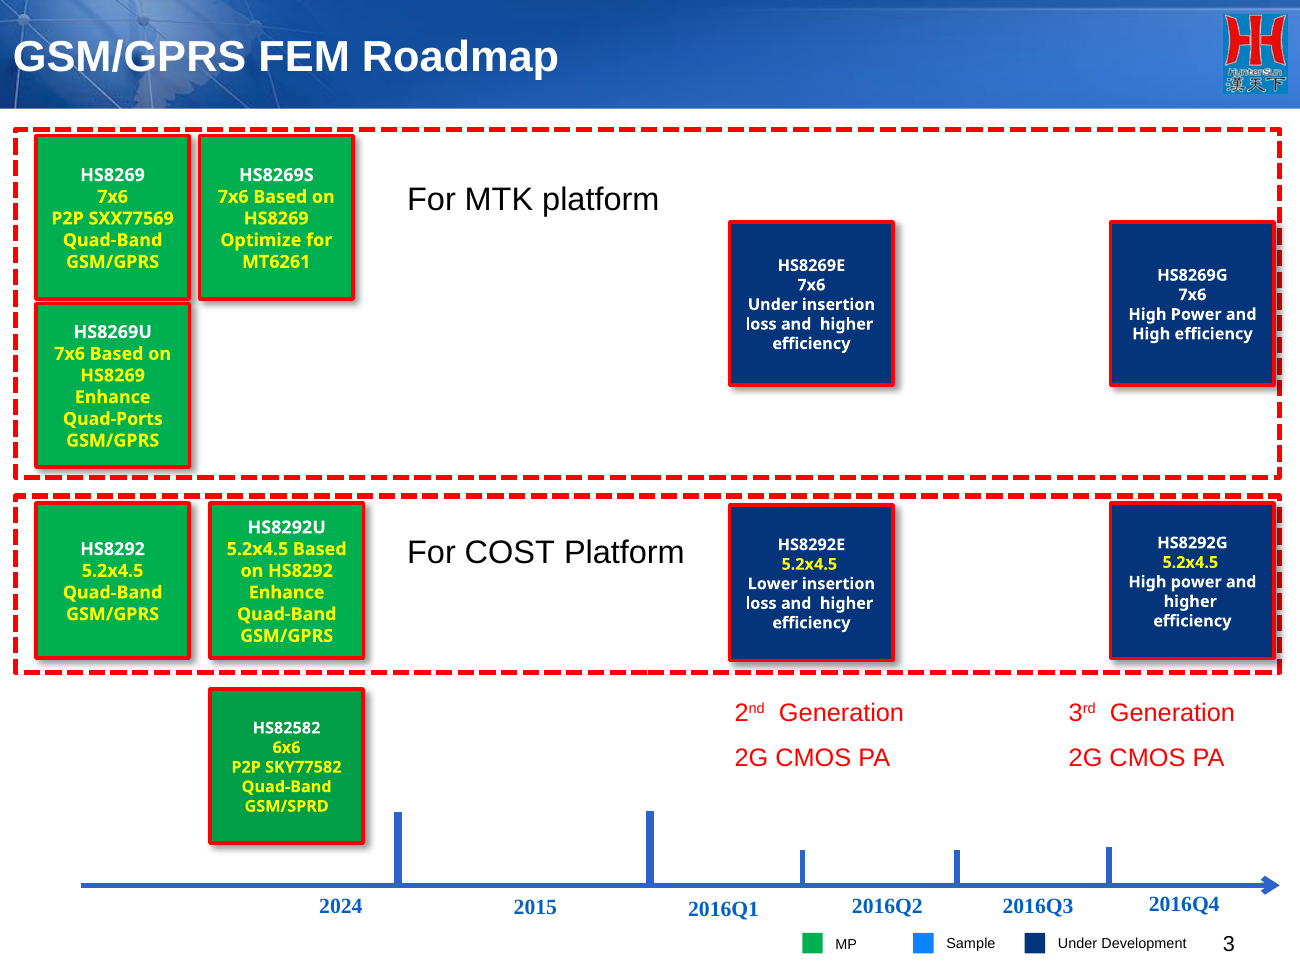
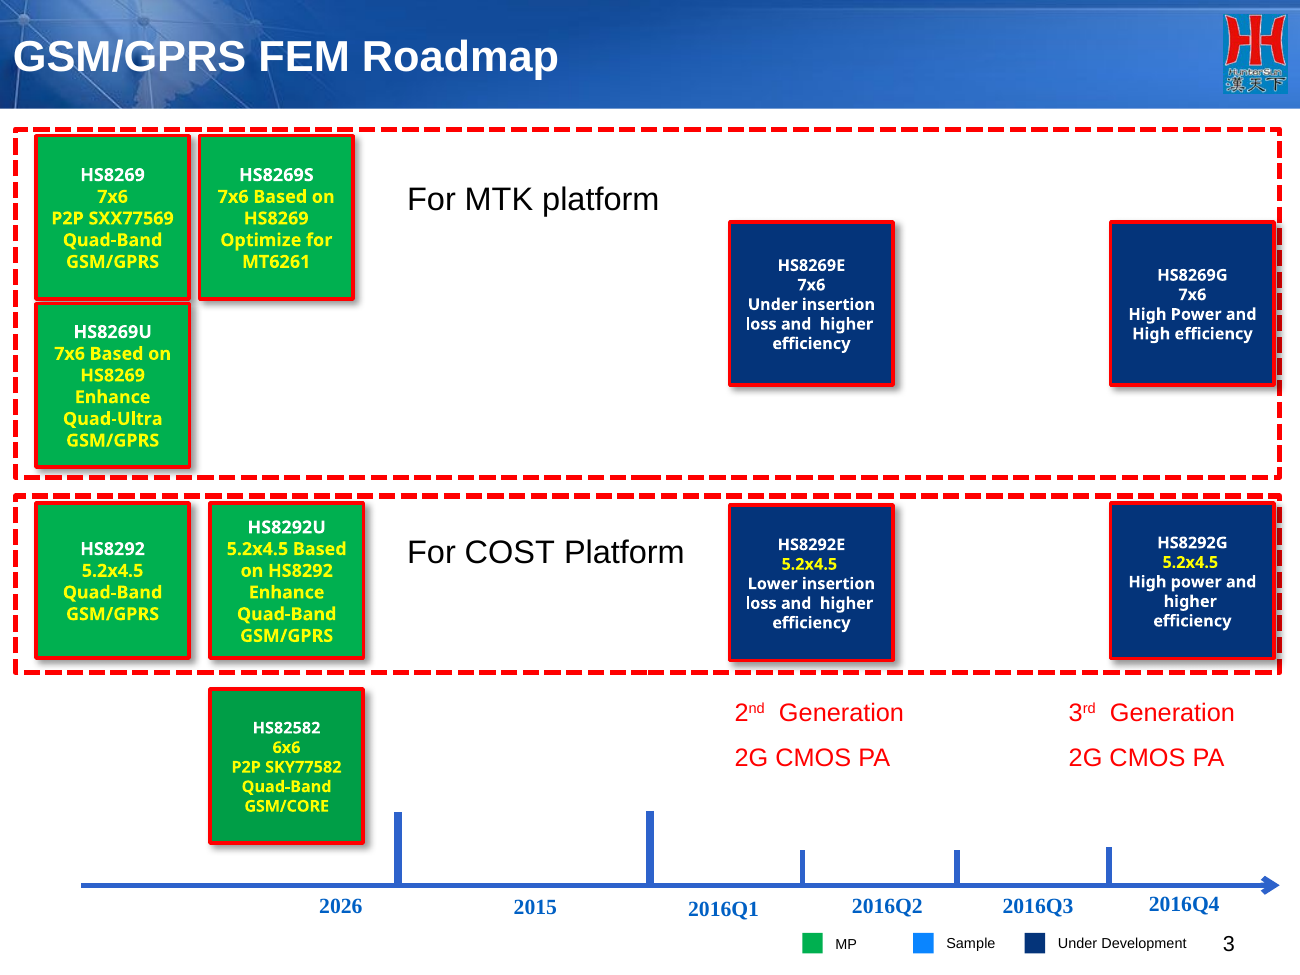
Quad-Ports: Quad-Ports -> Quad-Ultra
GSM/SPRD: GSM/SPRD -> GSM/CORE
2024: 2024 -> 2026
